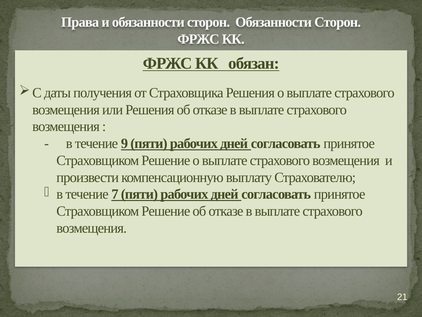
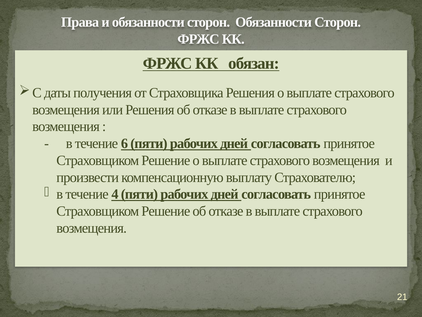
9: 9 -> 6
7: 7 -> 4
